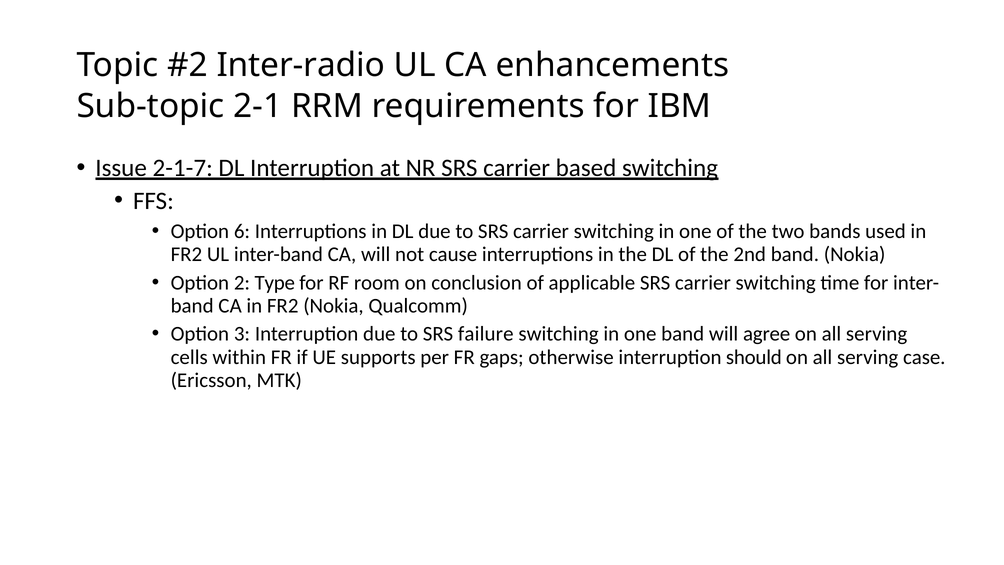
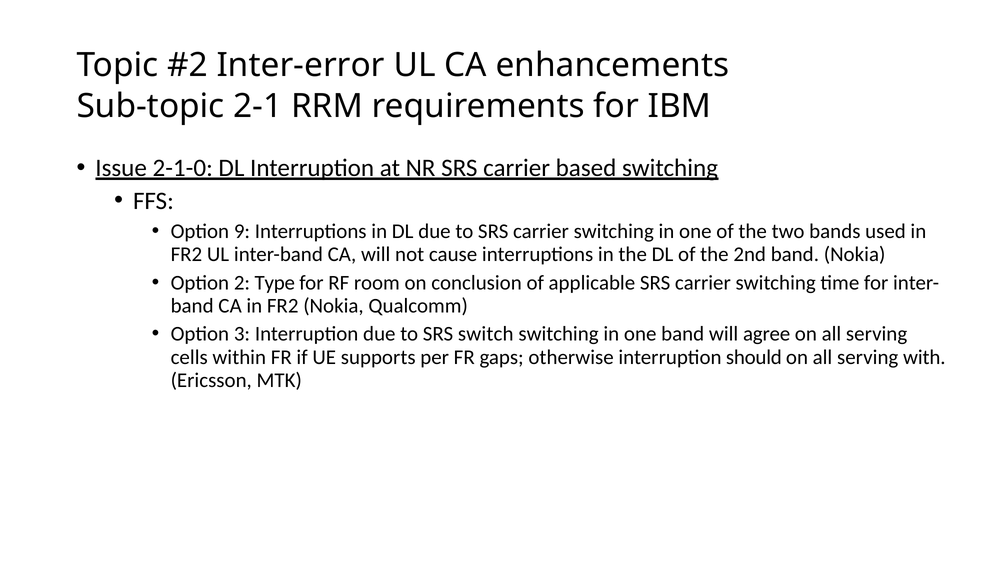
Inter-radio: Inter-radio -> Inter-error
2-1-7: 2-1-7 -> 2-1-0
6: 6 -> 9
failure: failure -> switch
case: case -> with
